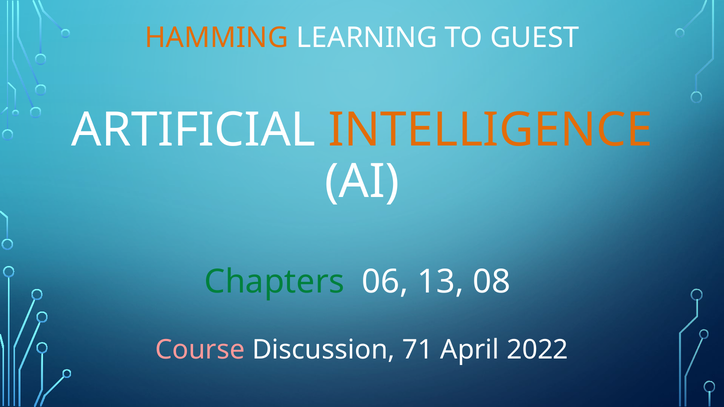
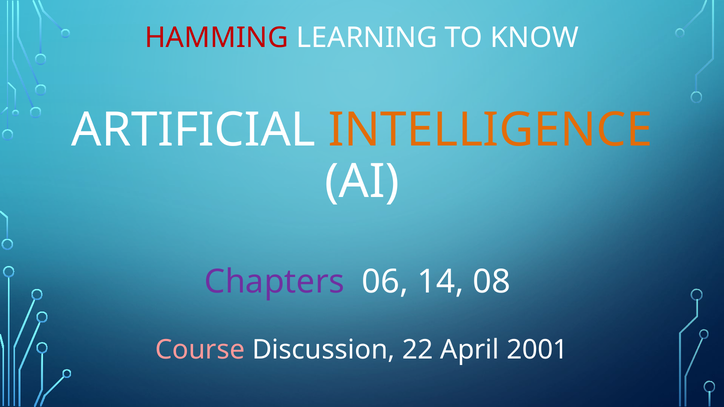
HAMMING colour: orange -> red
GUEST: GUEST -> KNOW
Chapters colour: green -> purple
13: 13 -> 14
71: 71 -> 22
2022: 2022 -> 2001
